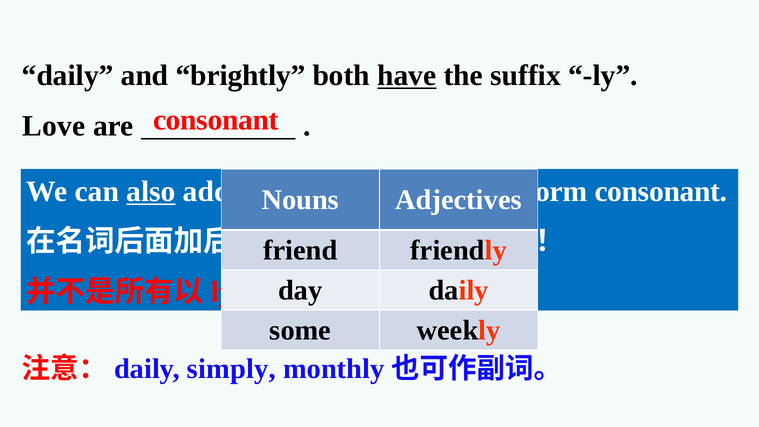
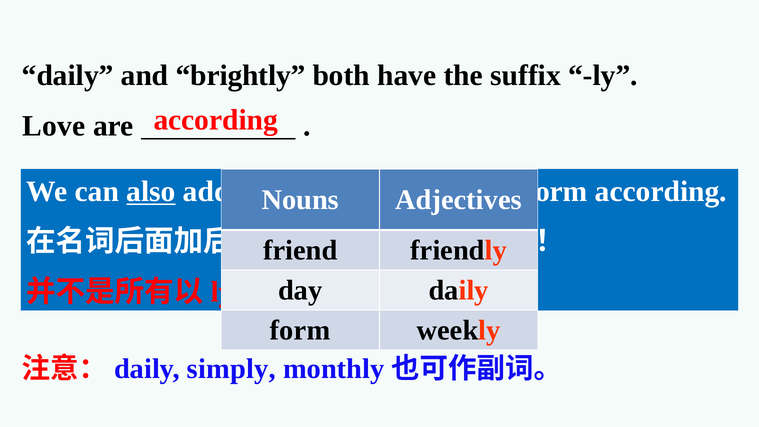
have underline: present -> none
consonant at (216, 120): consonant -> according
consonant at (661, 191): consonant -> according
some at (300, 330): some -> form
